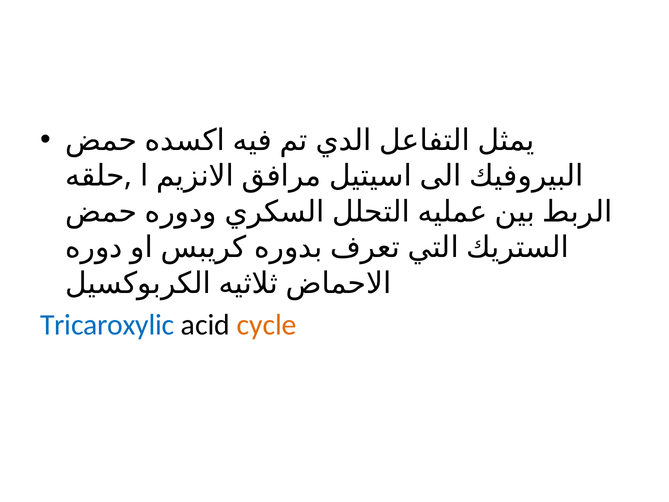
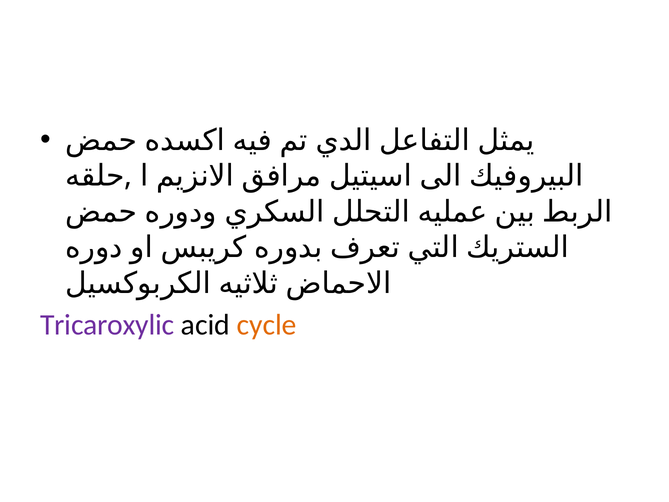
Tricaroxylic colour: blue -> purple
